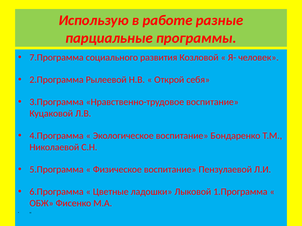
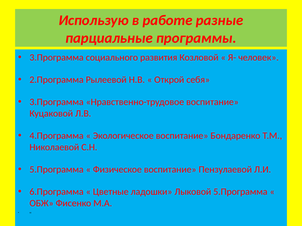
7.Программа at (57, 58): 7.Программа -> 3.Программа
Лыковой 1.Программа: 1.Программа -> 5.Программа
